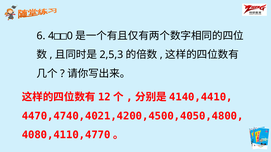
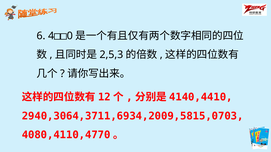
4470,4740,4021,4200,4500,4050,4800: 4470,4740,4021,4200,4500,4050,4800 -> 2940,3064,3711,6934,2009,5815,0703
